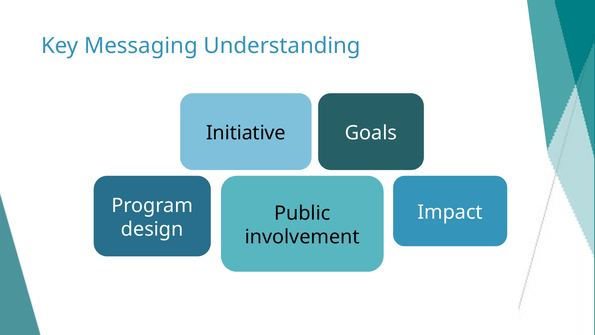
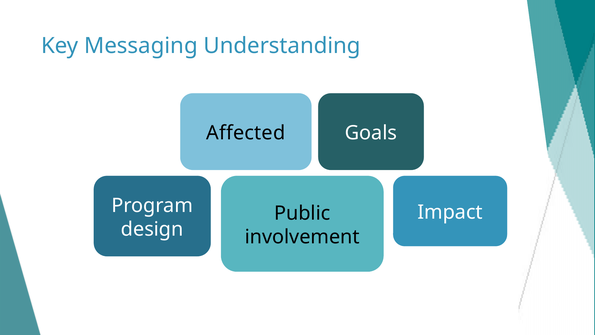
Initiative: Initiative -> Affected
